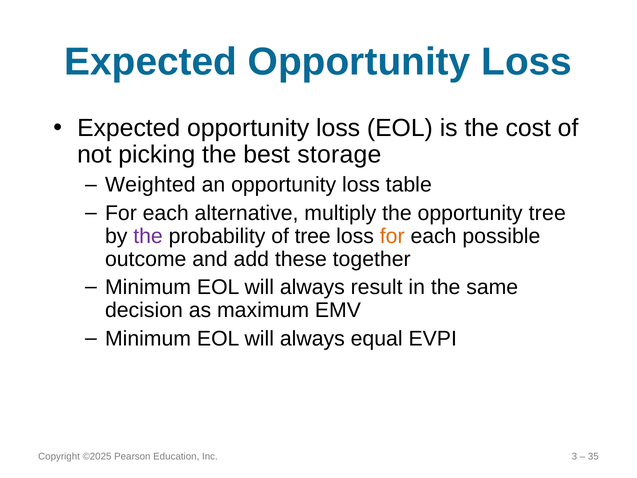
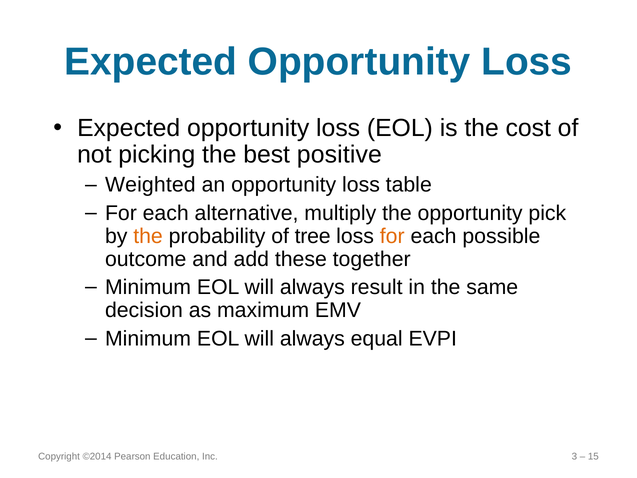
storage: storage -> positive
opportunity tree: tree -> pick
the at (148, 236) colour: purple -> orange
©2025: ©2025 -> ©2014
35: 35 -> 15
